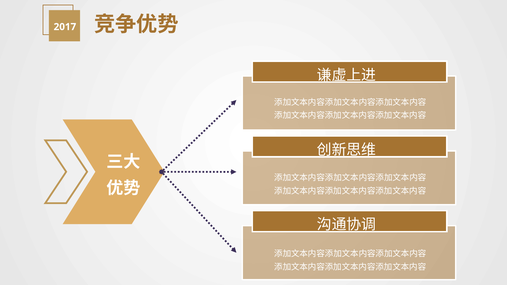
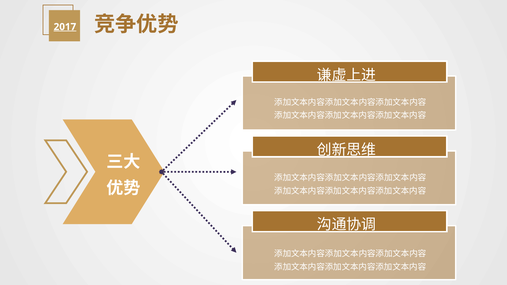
2017 underline: none -> present
